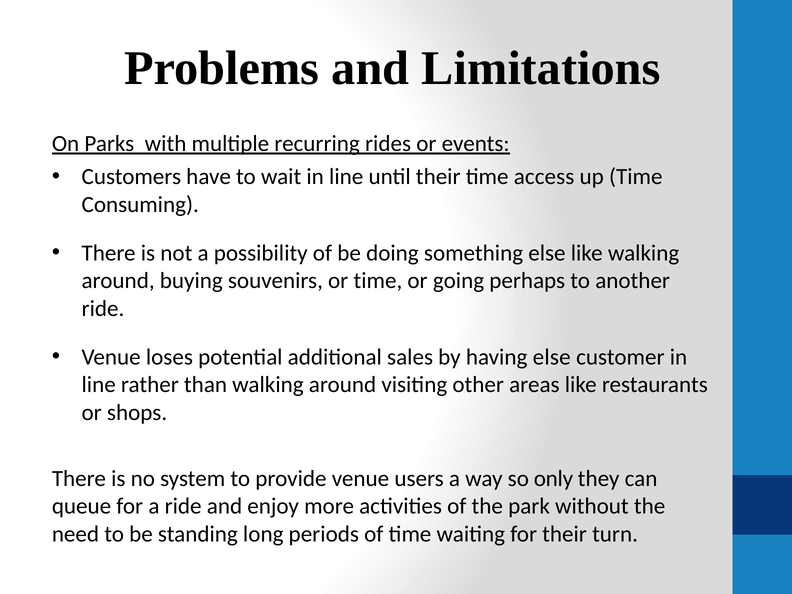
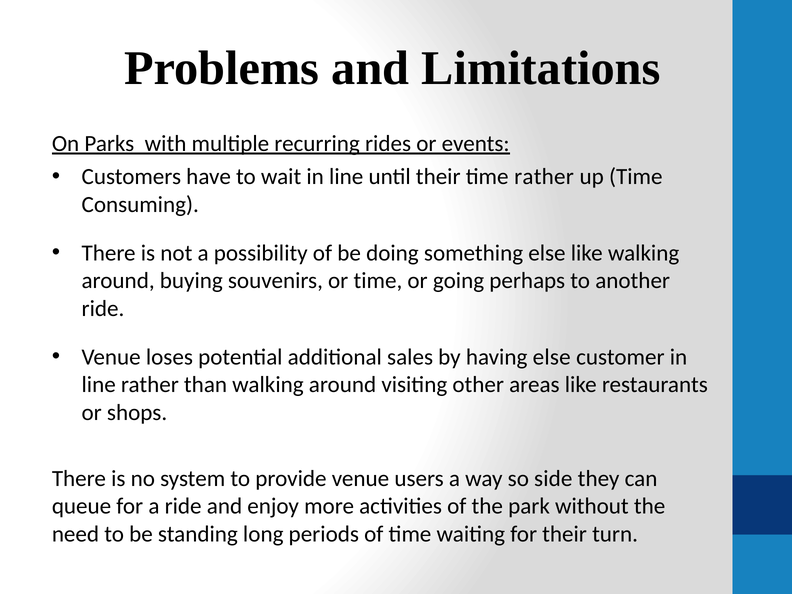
time access: access -> rather
only: only -> side
